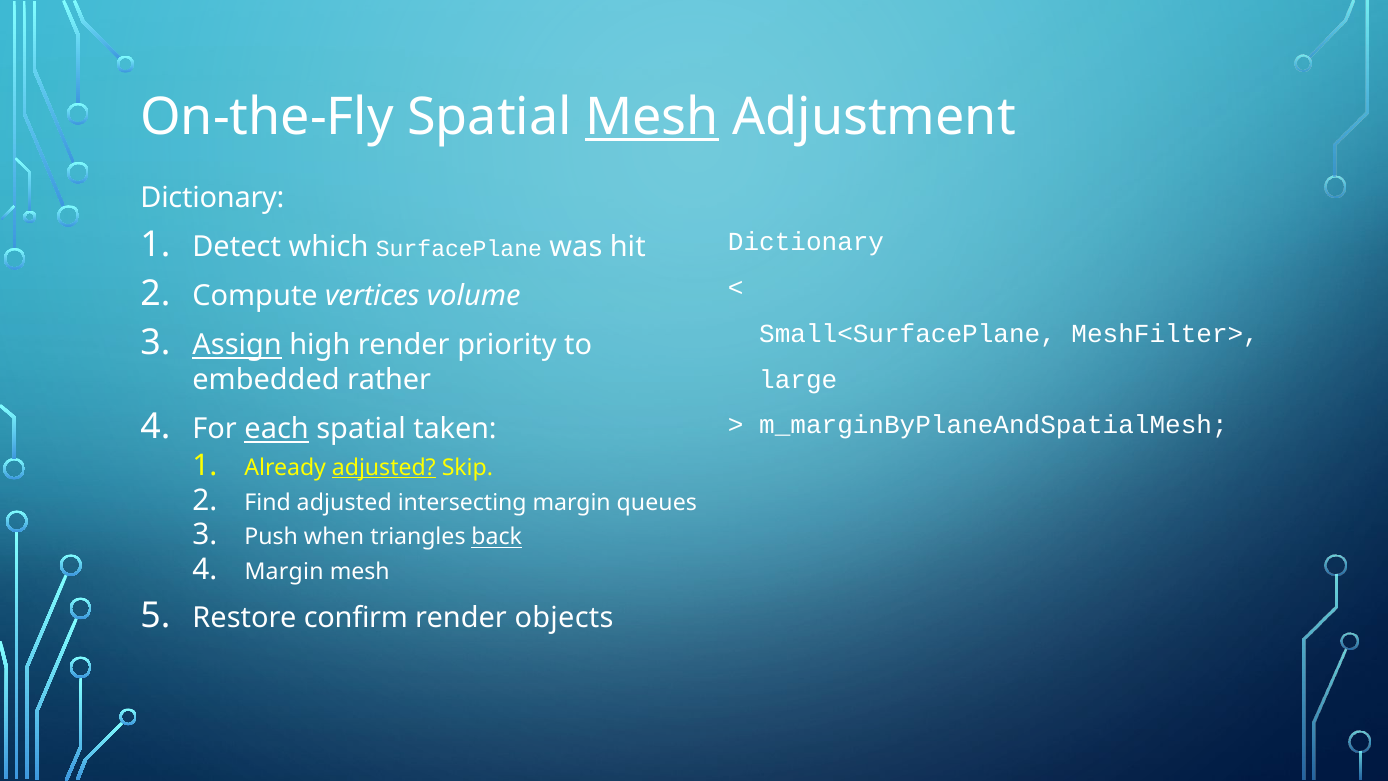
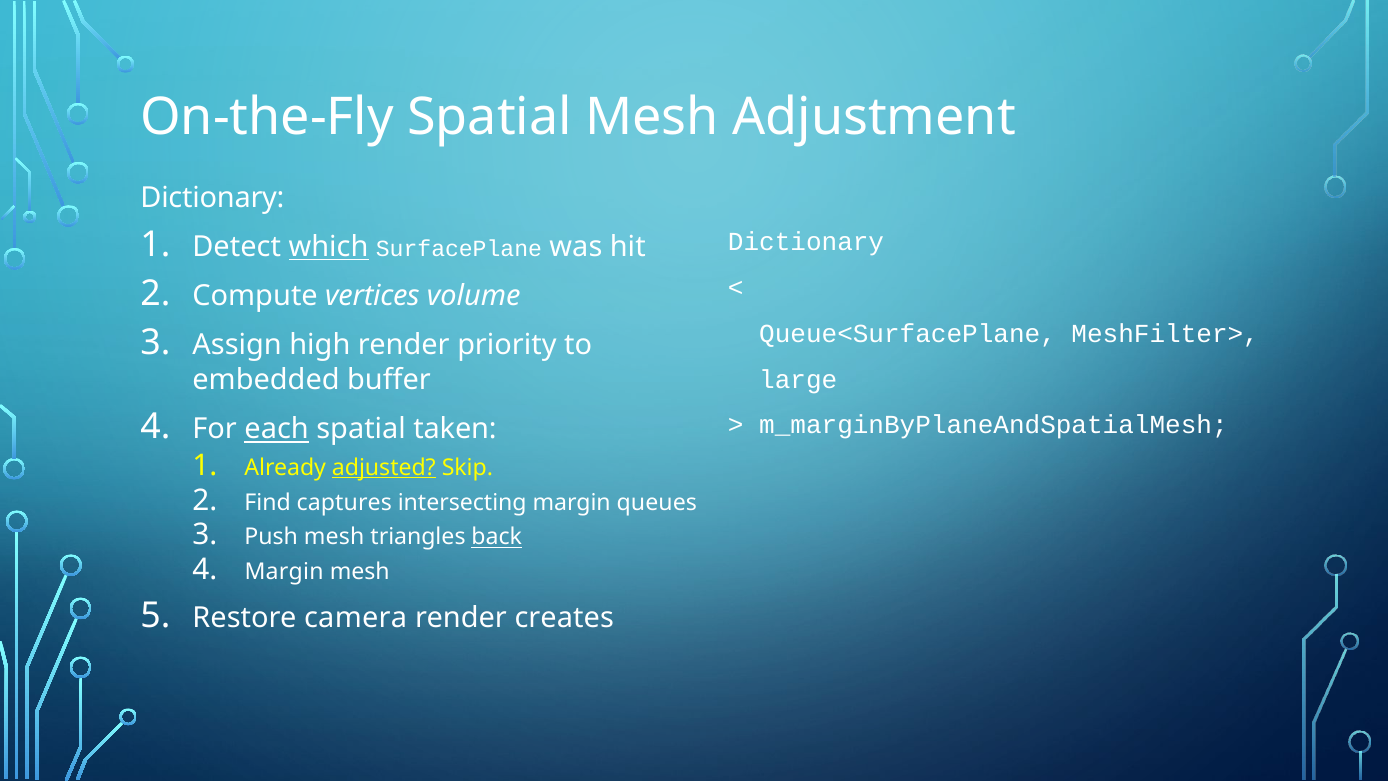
Mesh at (652, 117) underline: present -> none
which underline: none -> present
Small<SurfacePlane: Small<SurfacePlane -> Queue<SurfacePlane
Assign underline: present -> none
rather: rather -> buffer
Find adjusted: adjusted -> captures
Push when: when -> mesh
confirm: confirm -> camera
objects: objects -> creates
